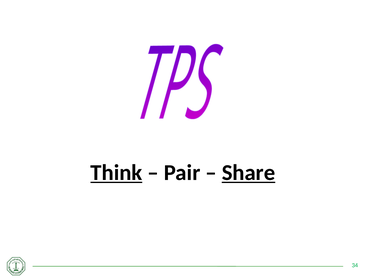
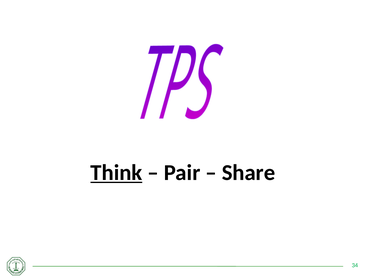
Share underline: present -> none
